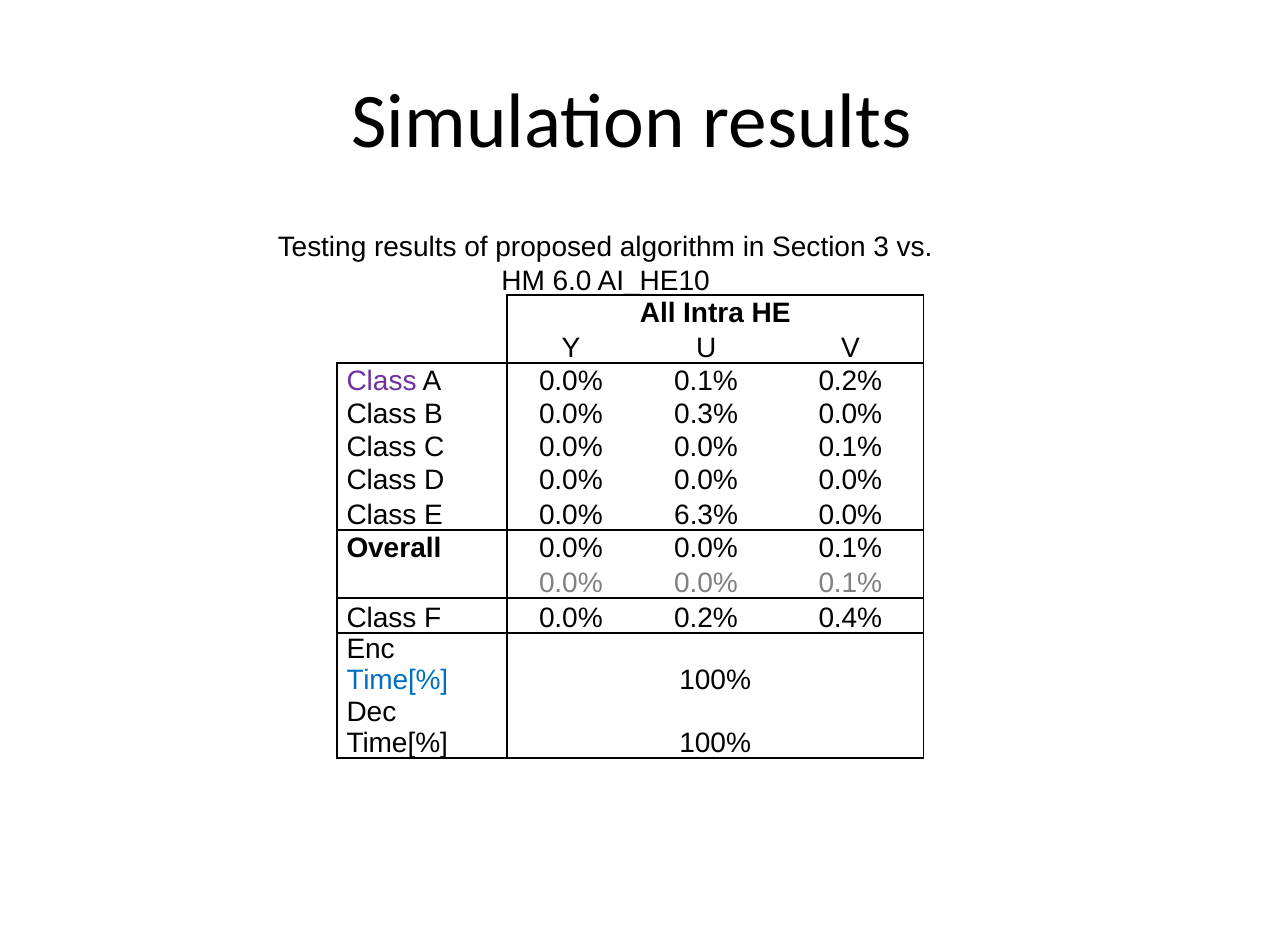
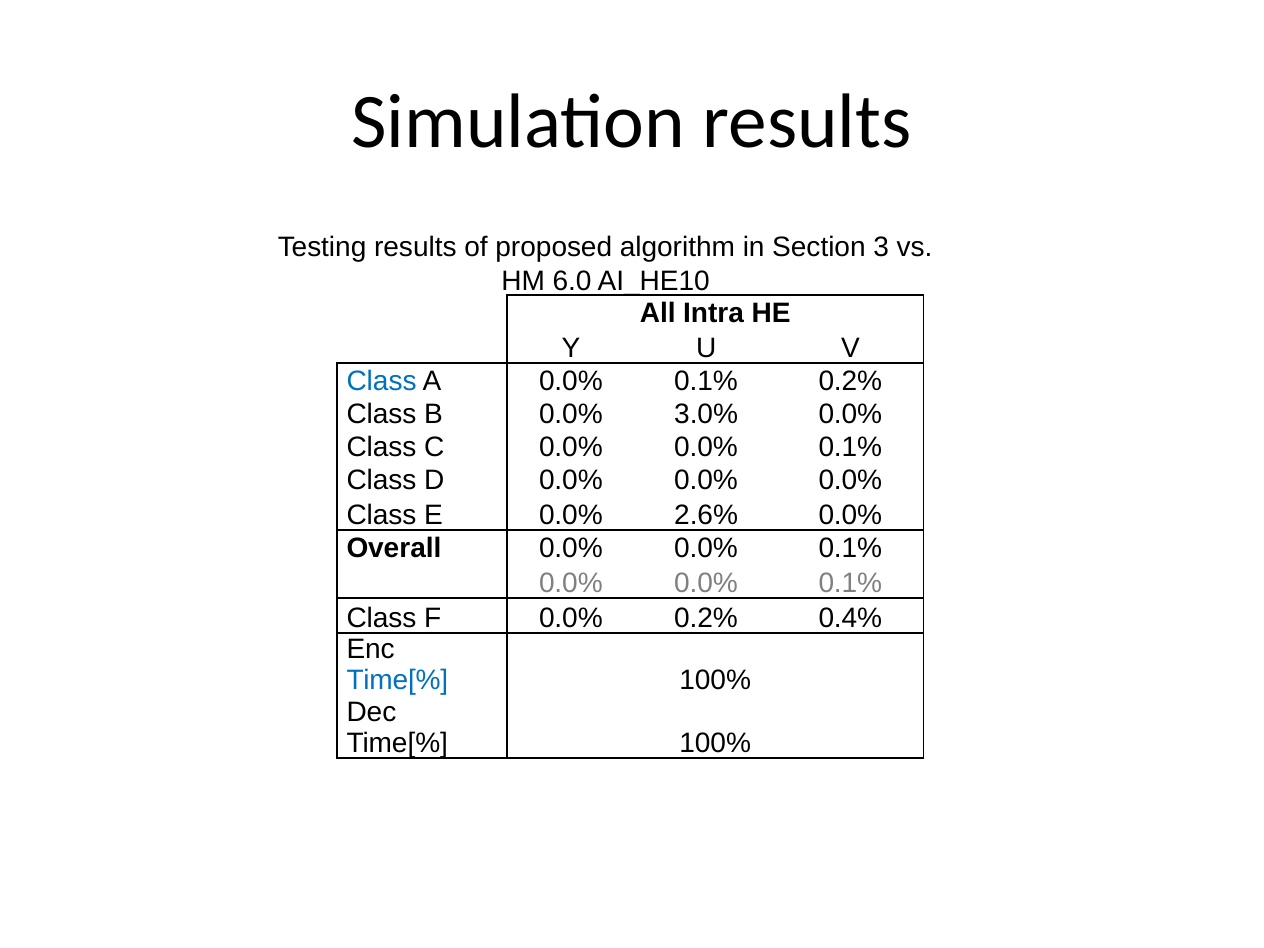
Class at (382, 381) colour: purple -> blue
0.3%: 0.3% -> 3.0%
6.3%: 6.3% -> 2.6%
